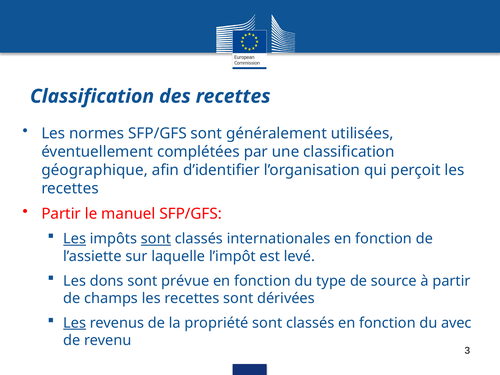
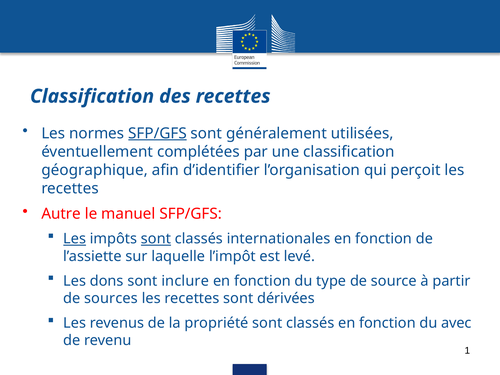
SFP/GFS at (157, 133) underline: none -> present
Partir at (61, 214): Partir -> Autre
prévue: prévue -> inclure
champs: champs -> sources
Les at (75, 323) underline: present -> none
3: 3 -> 1
